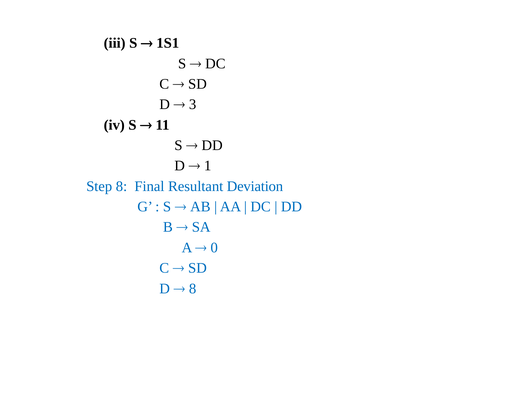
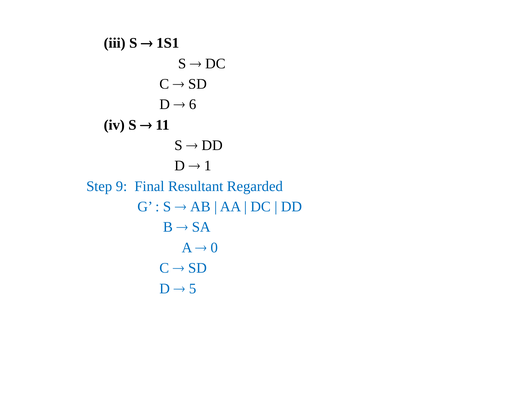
3: 3 -> 6
Step 8: 8 -> 9
Deviation: Deviation -> Regarded
8 at (193, 288): 8 -> 5
